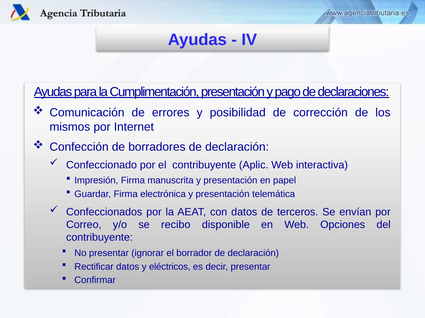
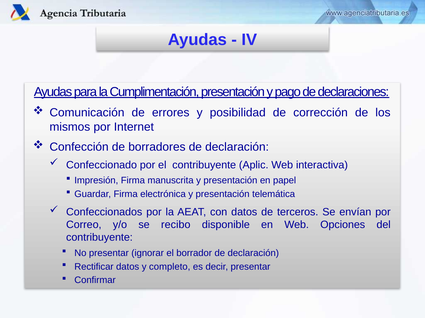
eléctricos: eléctricos -> completo
